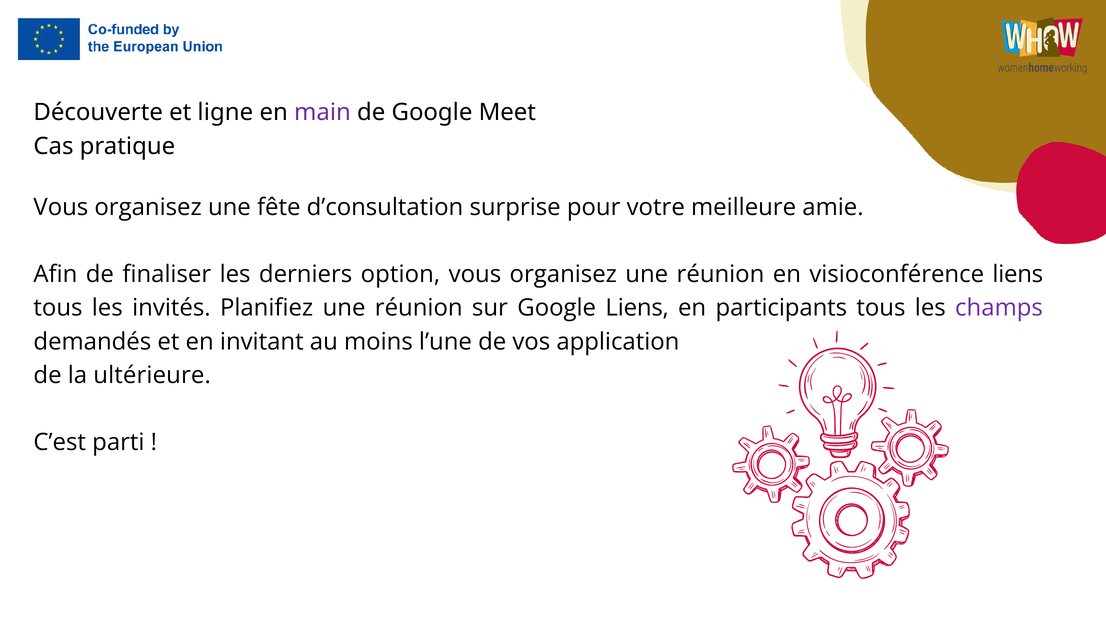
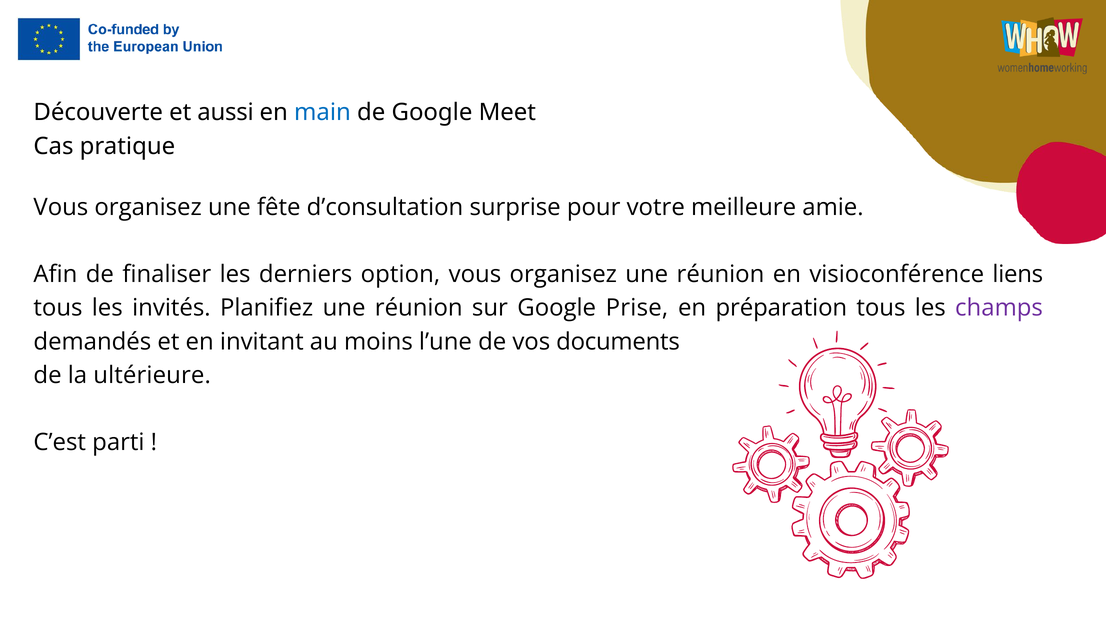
ligne: ligne -> aussi
main colour: purple -> blue
Google Liens: Liens -> Prise
participants: participants -> préparation
application: application -> documents
